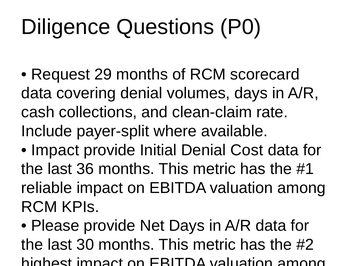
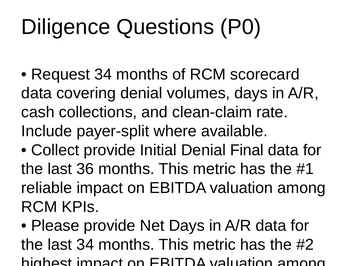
Request 29: 29 -> 34
Impact at (55, 150): Impact -> Collect
Denial Cost: Cost -> Final
last 30: 30 -> 34
